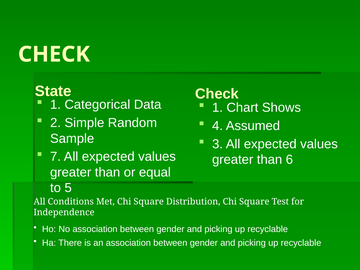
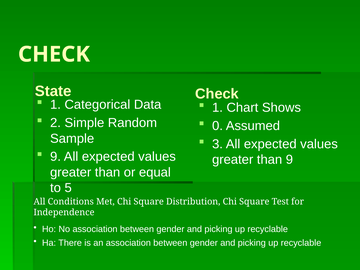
4: 4 -> 0
7 at (56, 157): 7 -> 9
than 6: 6 -> 9
